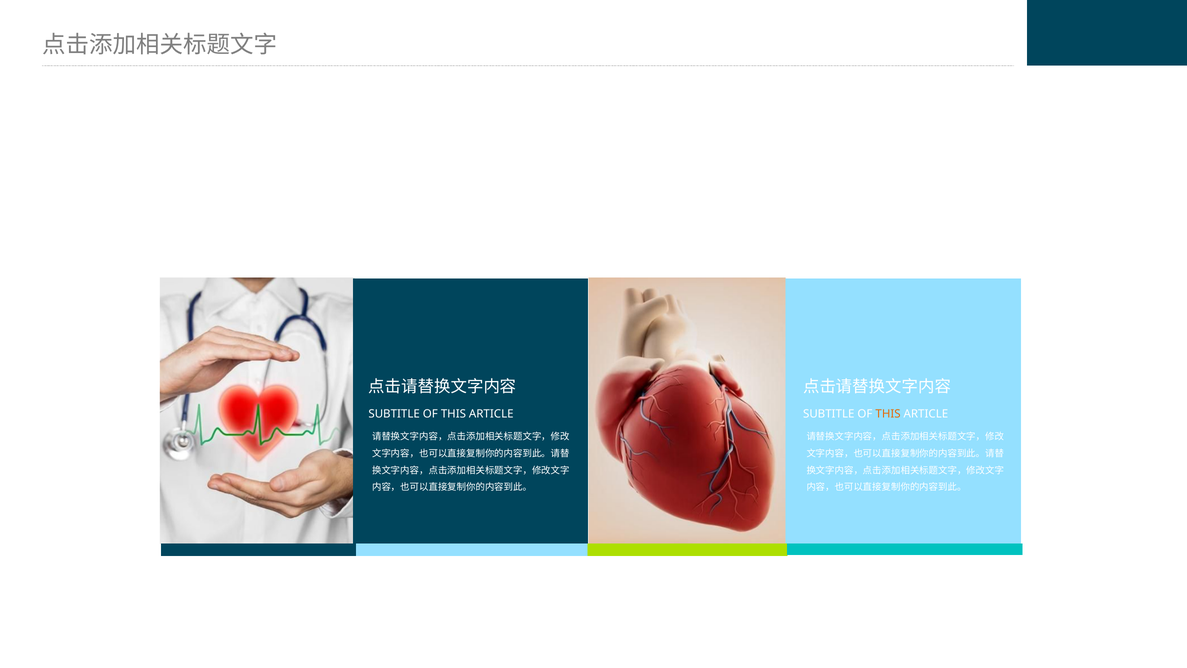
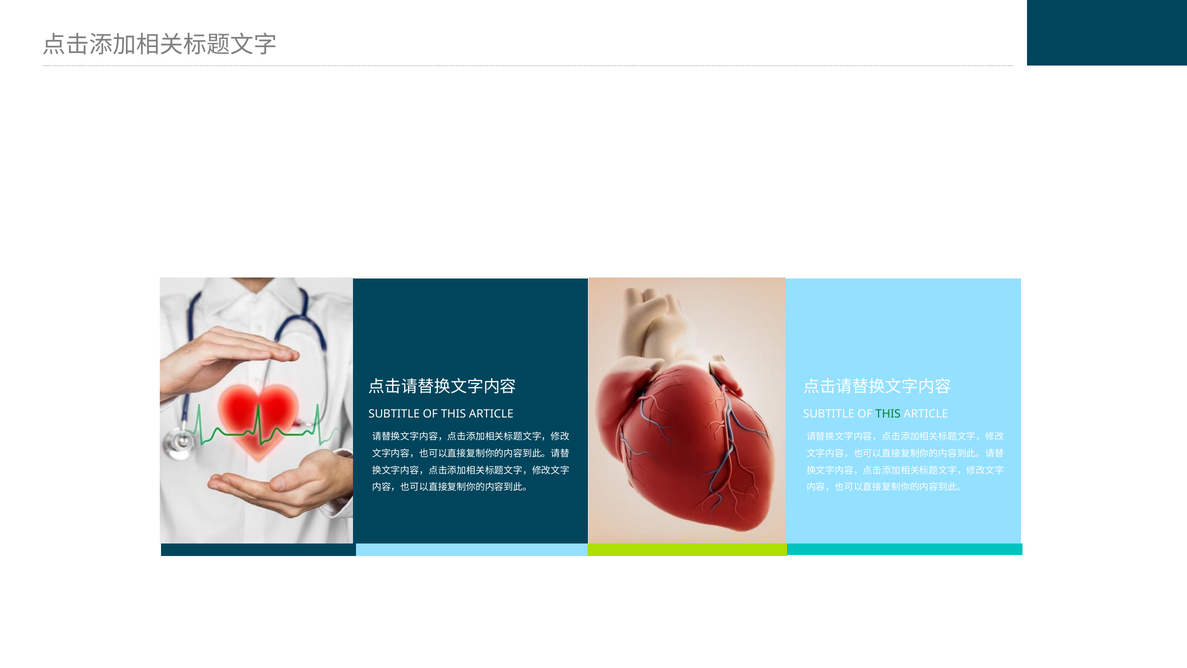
THIS at (888, 414) colour: orange -> green
